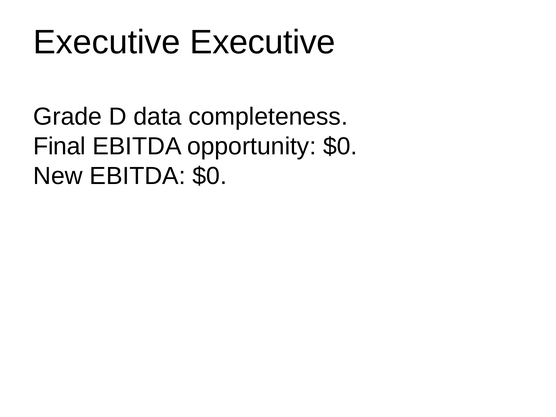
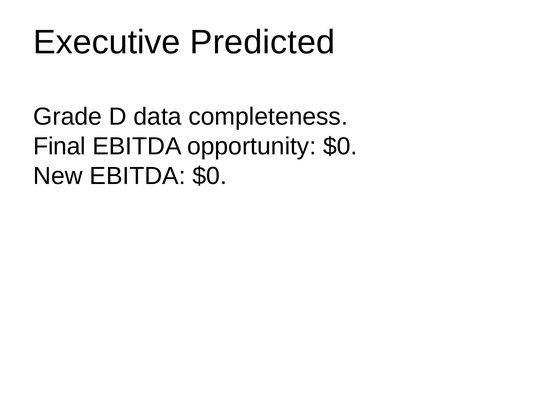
Executive Executive: Executive -> Predicted
